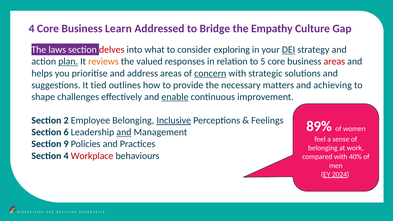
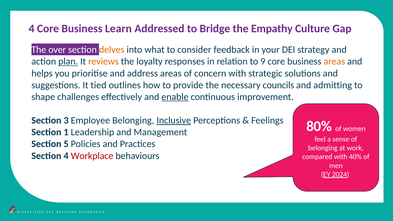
laws: laws -> over
delves colour: red -> orange
exploring: exploring -> feedback
DEI underline: present -> none
valued: valued -> loyalty
5: 5 -> 9
areas at (334, 62) colour: red -> orange
concern underline: present -> none
matters: matters -> councils
achieving: achieving -> admitting
2: 2 -> 3
89%: 89% -> 80%
6: 6 -> 1
and at (124, 132) underline: present -> none
9: 9 -> 5
